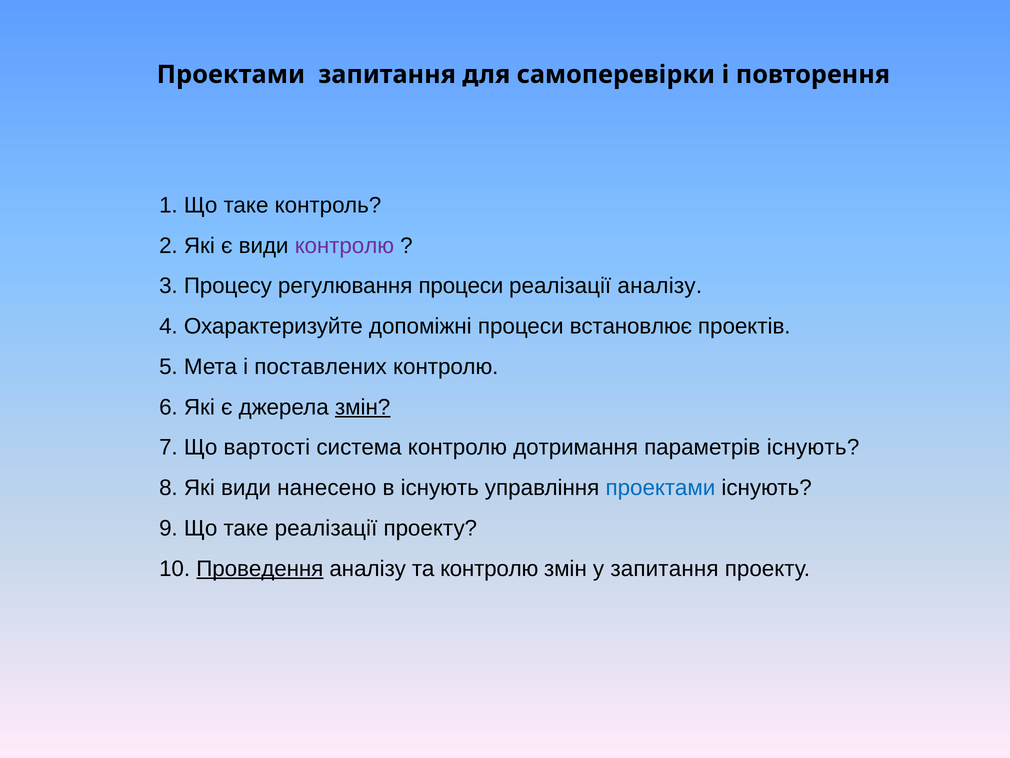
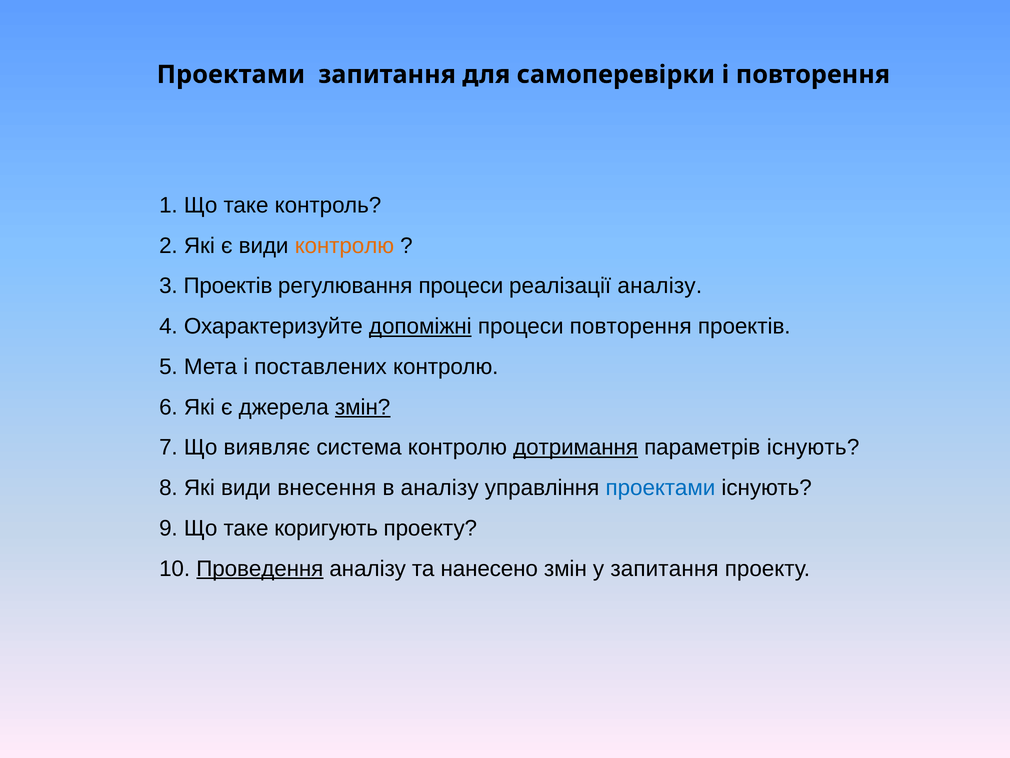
контролю at (344, 245) colour: purple -> orange
3 Процесу: Процесу -> Проектів
допоміжні underline: none -> present
процеси встановлює: встановлює -> повторення
вартості: вартості -> виявляє
дотримання underline: none -> present
нанесено: нанесено -> внесення
в існують: існують -> аналізу
таке реалізації: реалізації -> коригують
та контролю: контролю -> нанесено
